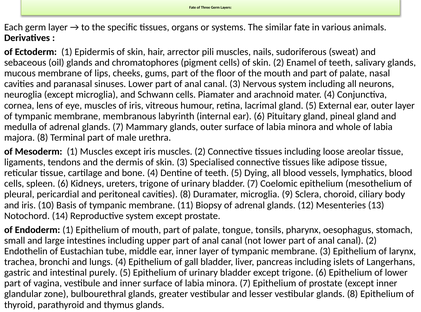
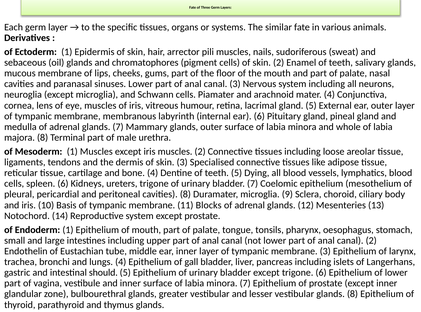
Biopsy: Biopsy -> Blocks
purely: purely -> should
